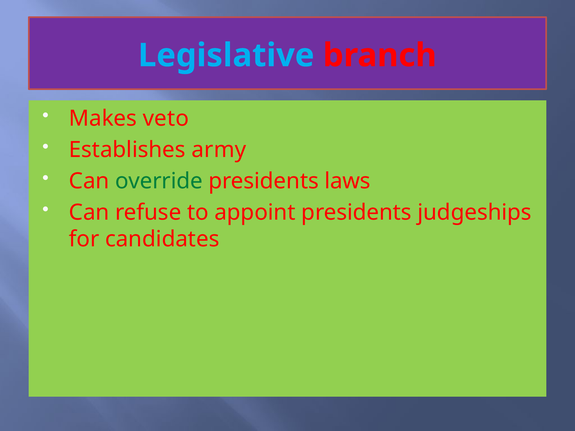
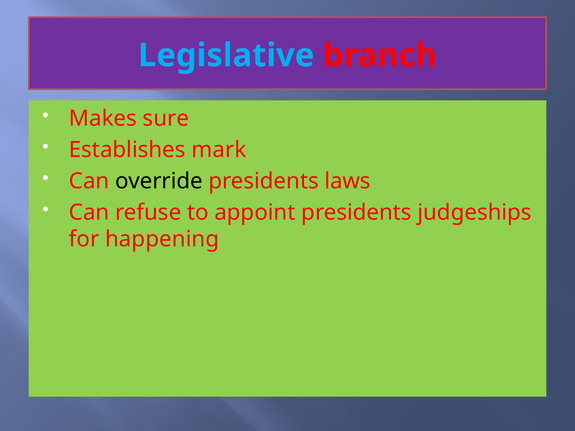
veto: veto -> sure
army: army -> mark
override colour: green -> black
candidates: candidates -> happening
